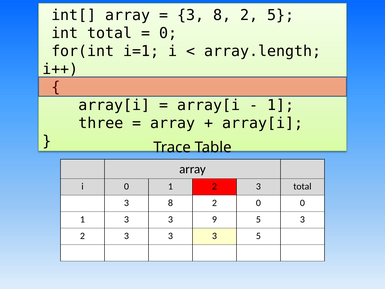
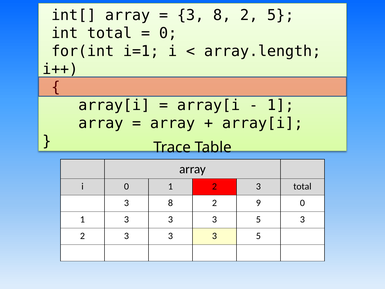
three at (101, 123): three -> array
2 0: 0 -> 9
1 3 3 9: 9 -> 3
